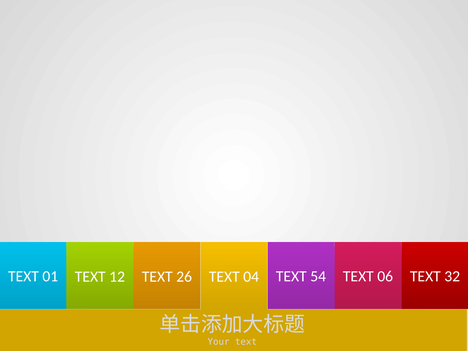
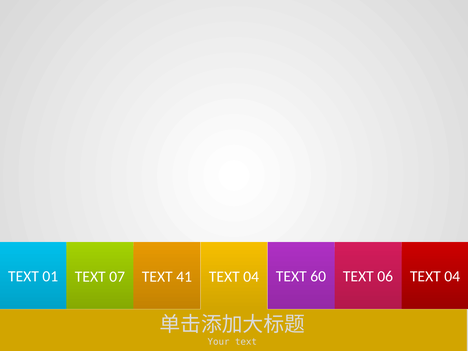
12: 12 -> 07
26: 26 -> 41
54: 54 -> 60
06 TEXT 32: 32 -> 04
